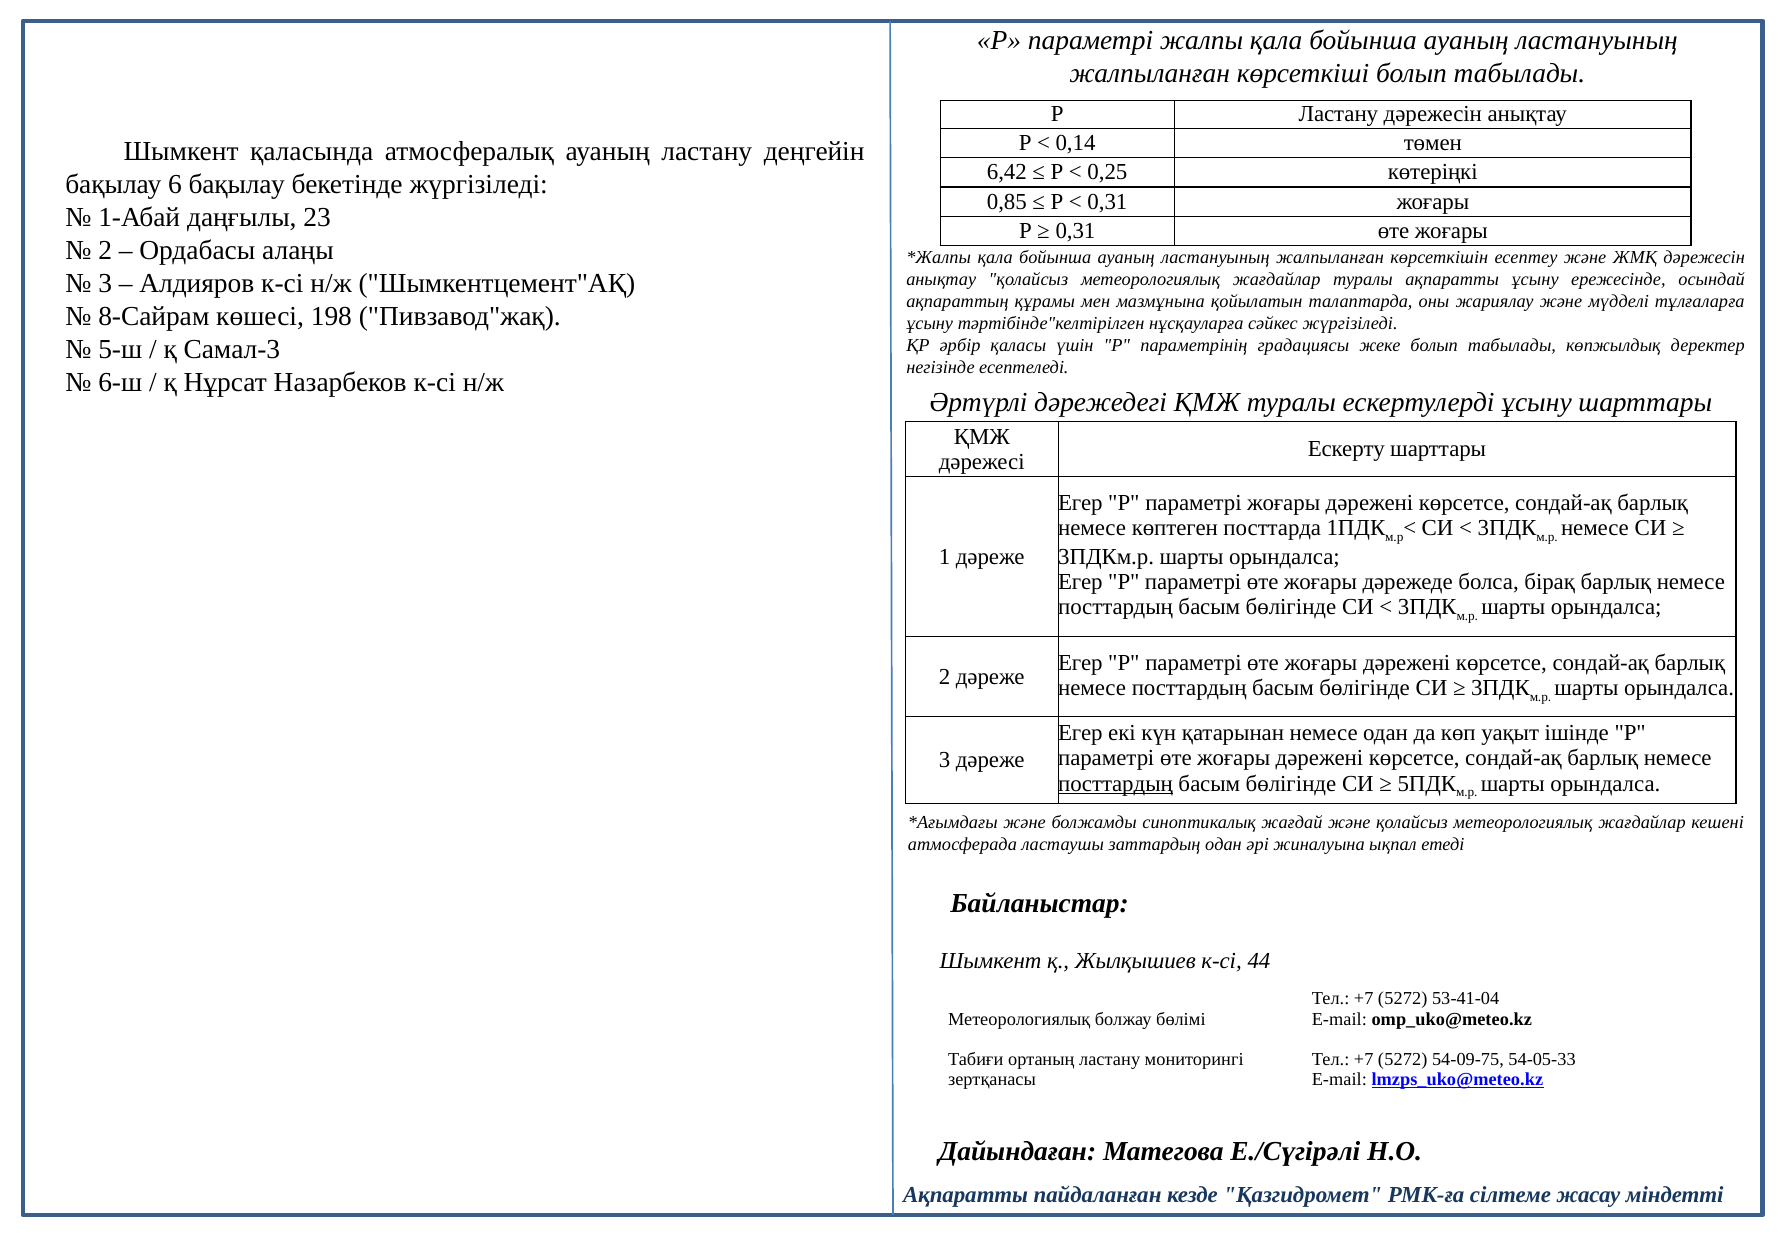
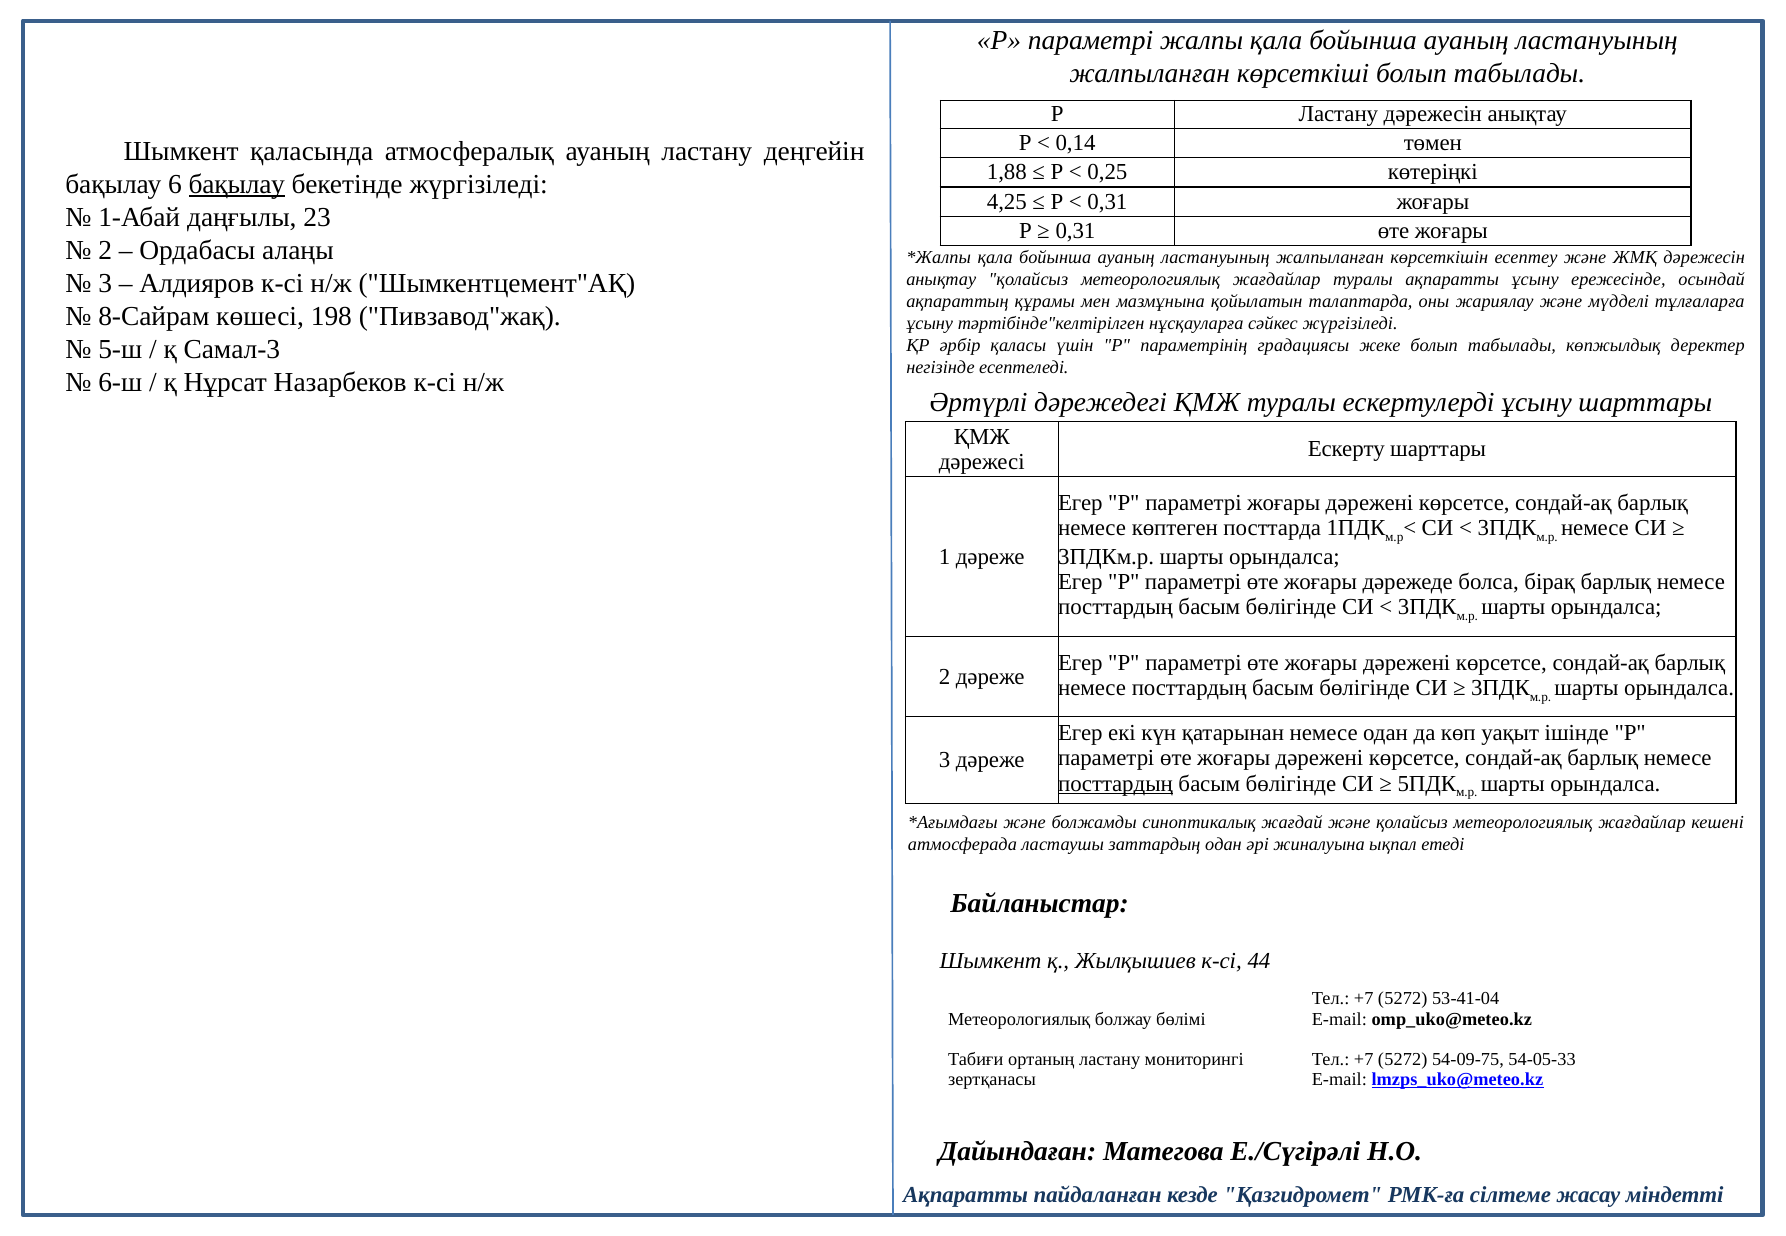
6,42: 6,42 -> 1,88
бақылау at (237, 184) underline: none -> present
0,85: 0,85 -> 4,25
